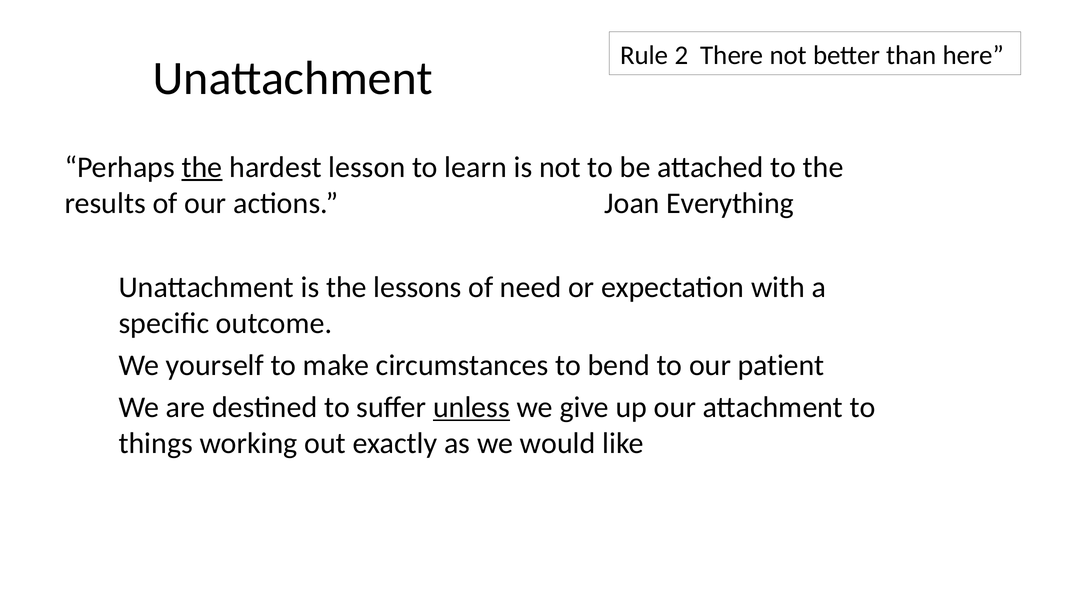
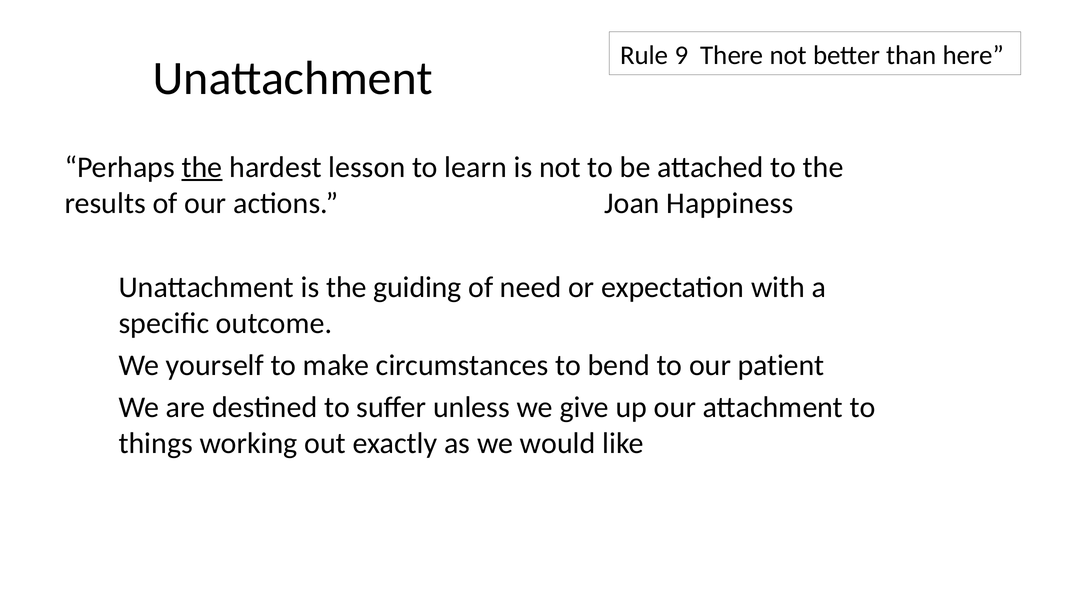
2: 2 -> 9
Everything: Everything -> Happiness
lessons: lessons -> guiding
unless underline: present -> none
